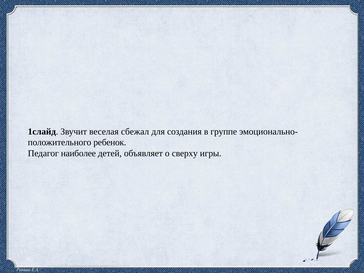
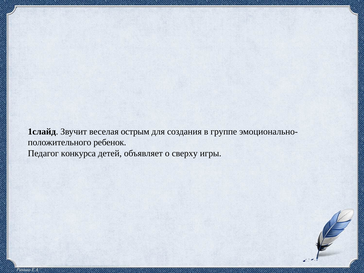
сбежал: сбежал -> острым
наиболее: наиболее -> конкурса
